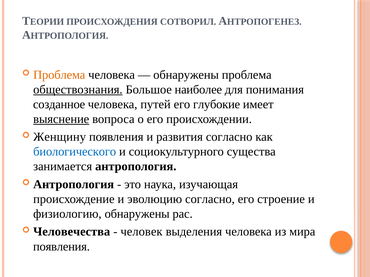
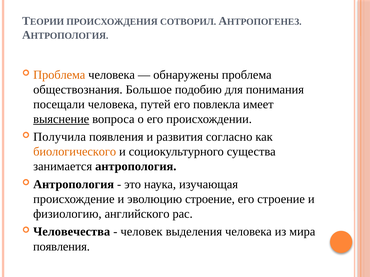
обществознания underline: present -> none
наиболее: наиболее -> подобию
созданное: созданное -> посещали
глубокие: глубокие -> повлекла
Женщину: Женщину -> Получила
биологического colour: blue -> orange
эволюцию согласно: согласно -> строение
физиологию обнаружены: обнаружены -> английского
